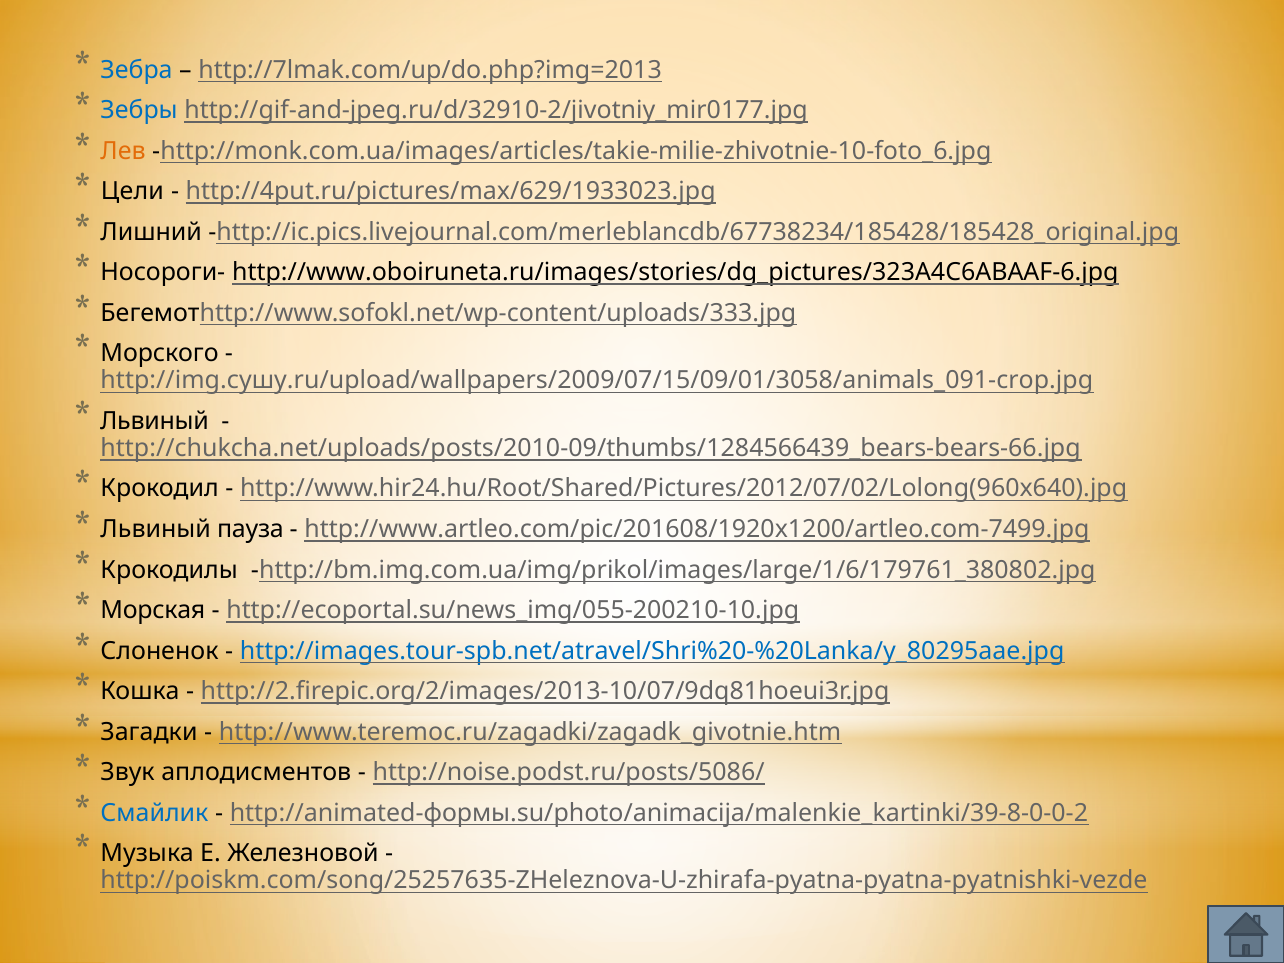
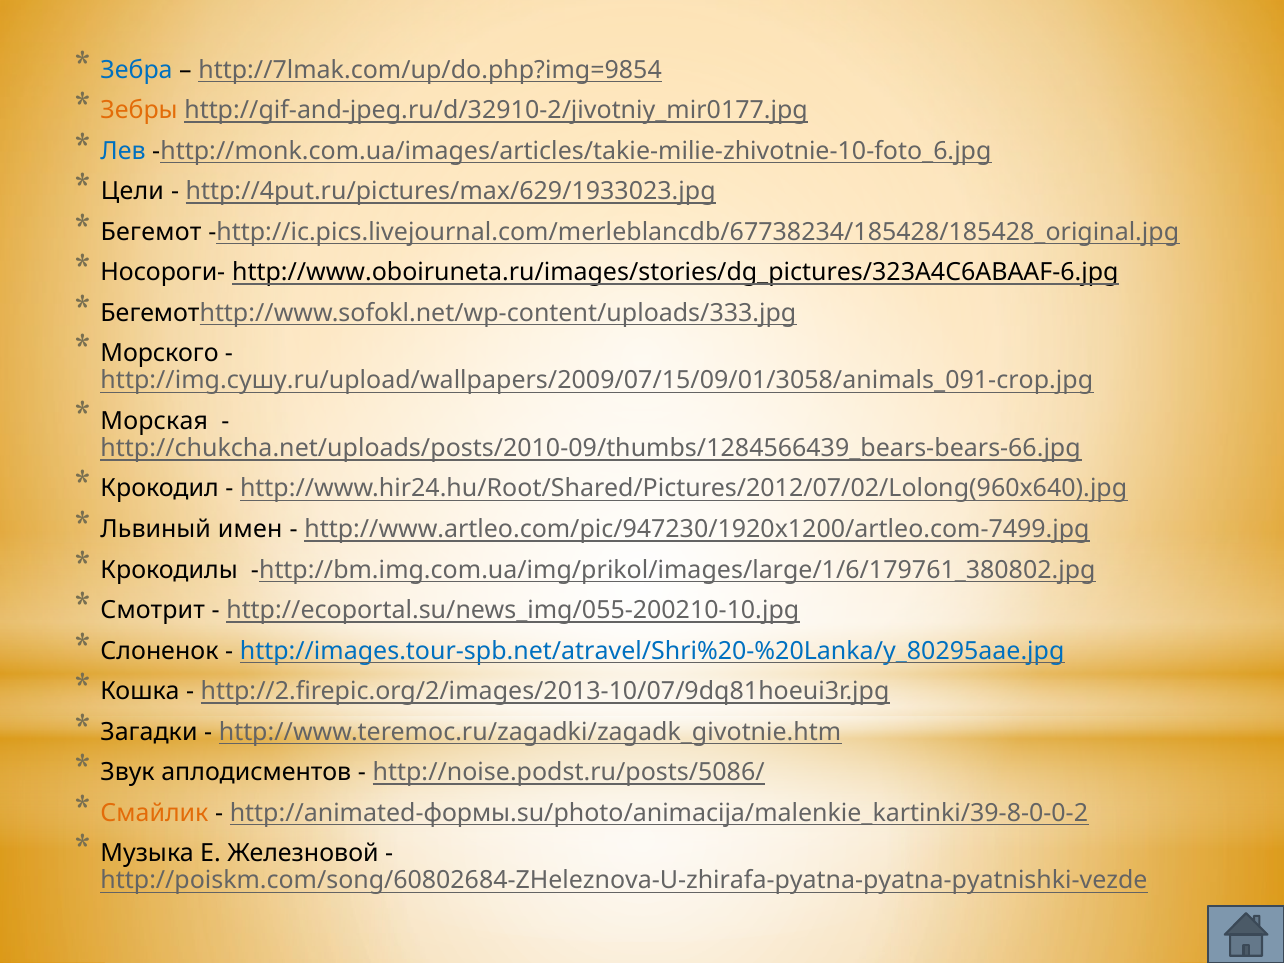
http://7lmak.com/up/do.php?img=2013: http://7lmak.com/up/do.php?img=2013 -> http://7lmak.com/up/do.php?img=9854
Зебры colour: blue -> orange
Лев colour: orange -> blue
Лишний: Лишний -> Бегемот
Львиный at (154, 421): Львиный -> Морская
пауза: пауза -> имен
http://www.artleo.com/pic/201608/1920x1200/artleo.com-7499.jpg: http://www.artleo.com/pic/201608/1920x1200/artleo.com-7499.jpg -> http://www.artleo.com/pic/947230/1920x1200/artleo.com-7499.jpg
Морская: Морская -> Смотрит
Смайлик colour: blue -> orange
http://poiskm.com/song/25257635-ZHeleznova-U-zhirafa-pyatna-pyatna-pyatnishki-vezde: http://poiskm.com/song/25257635-ZHeleznova-U-zhirafa-pyatna-pyatna-pyatnishki-vezde -> http://poiskm.com/song/60802684-ZHeleznova-U-zhirafa-pyatna-pyatna-pyatnishki-vezde
